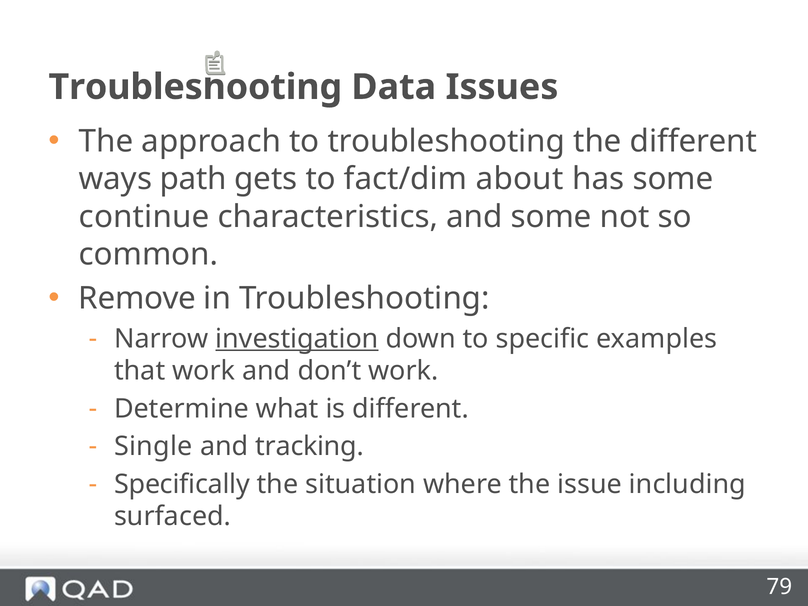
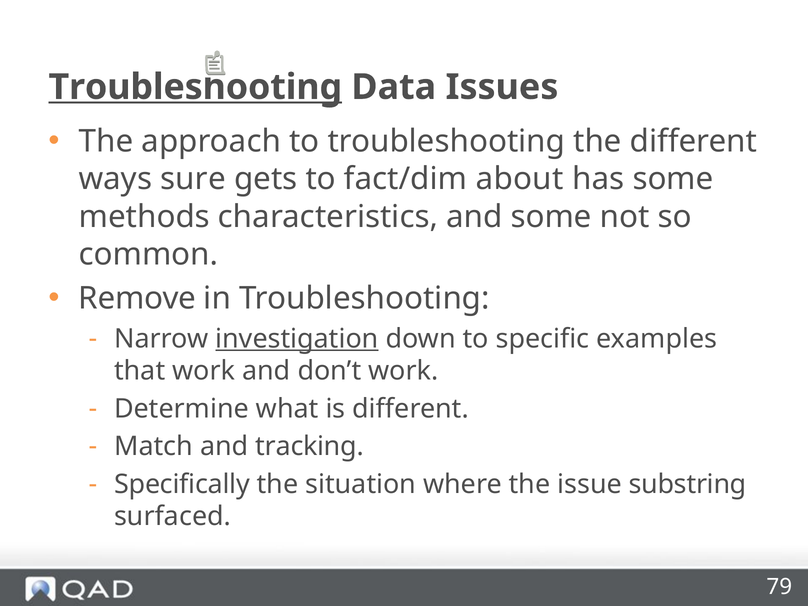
Troubleshooting at (195, 87) underline: none -> present
path: path -> sure
continue: continue -> methods
Single: Single -> Match
including: including -> substring
